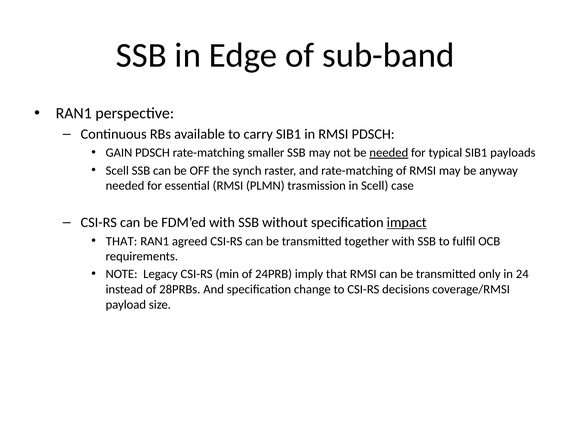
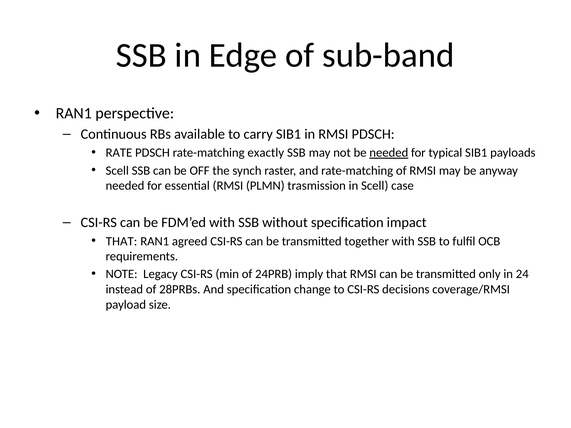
GAIN: GAIN -> RATE
smaller: smaller -> exactly
impact underline: present -> none
